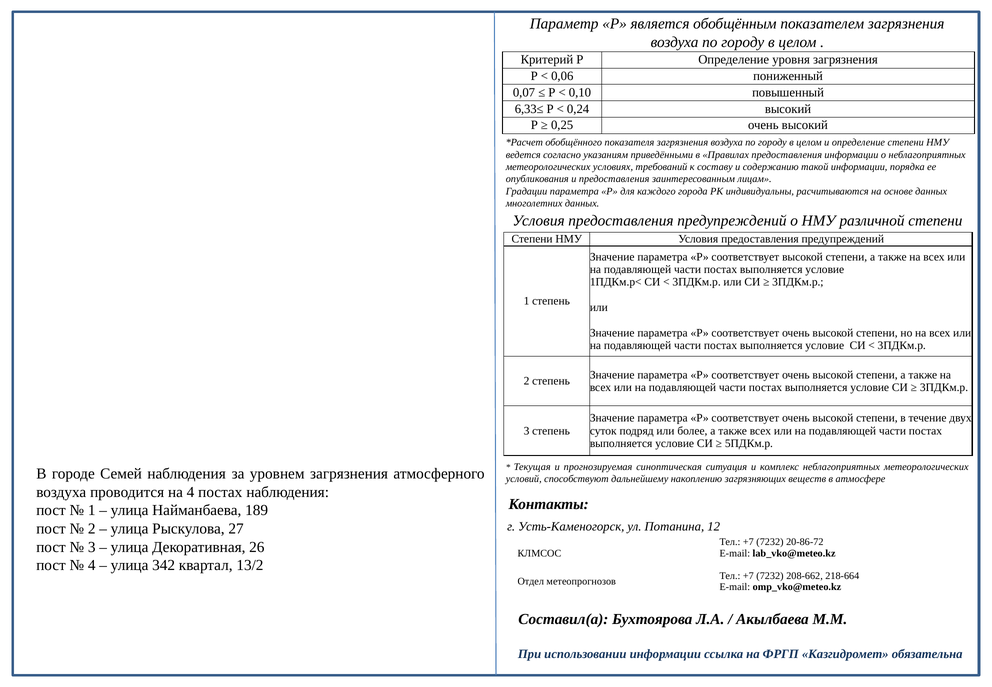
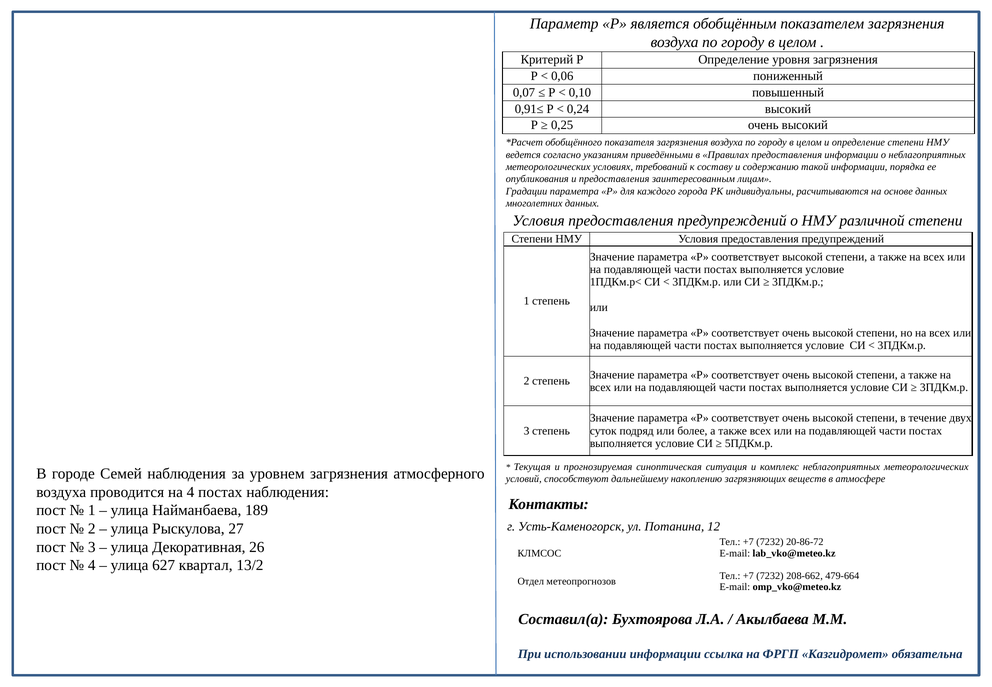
6,33≤: 6,33≤ -> 0,91≤
342: 342 -> 627
218-664: 218-664 -> 479-664
